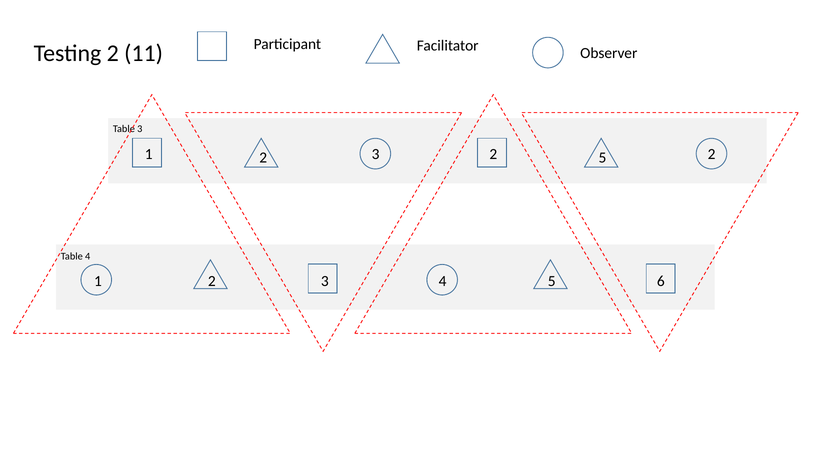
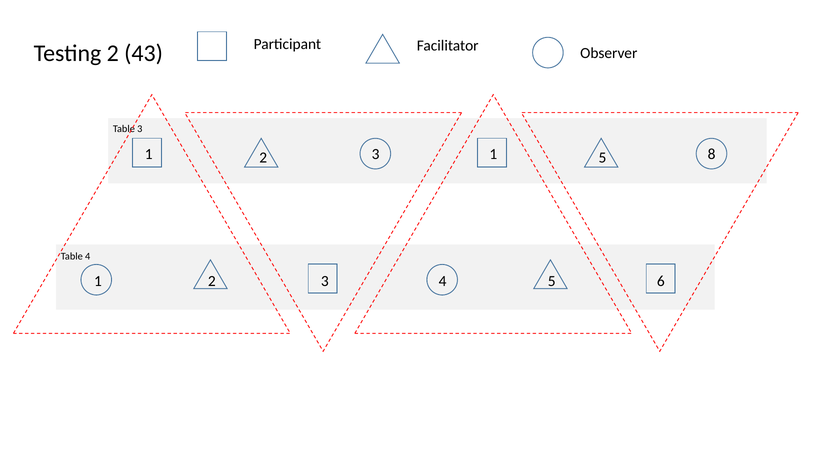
11: 11 -> 43
3 2: 2 -> 1
5 2: 2 -> 8
